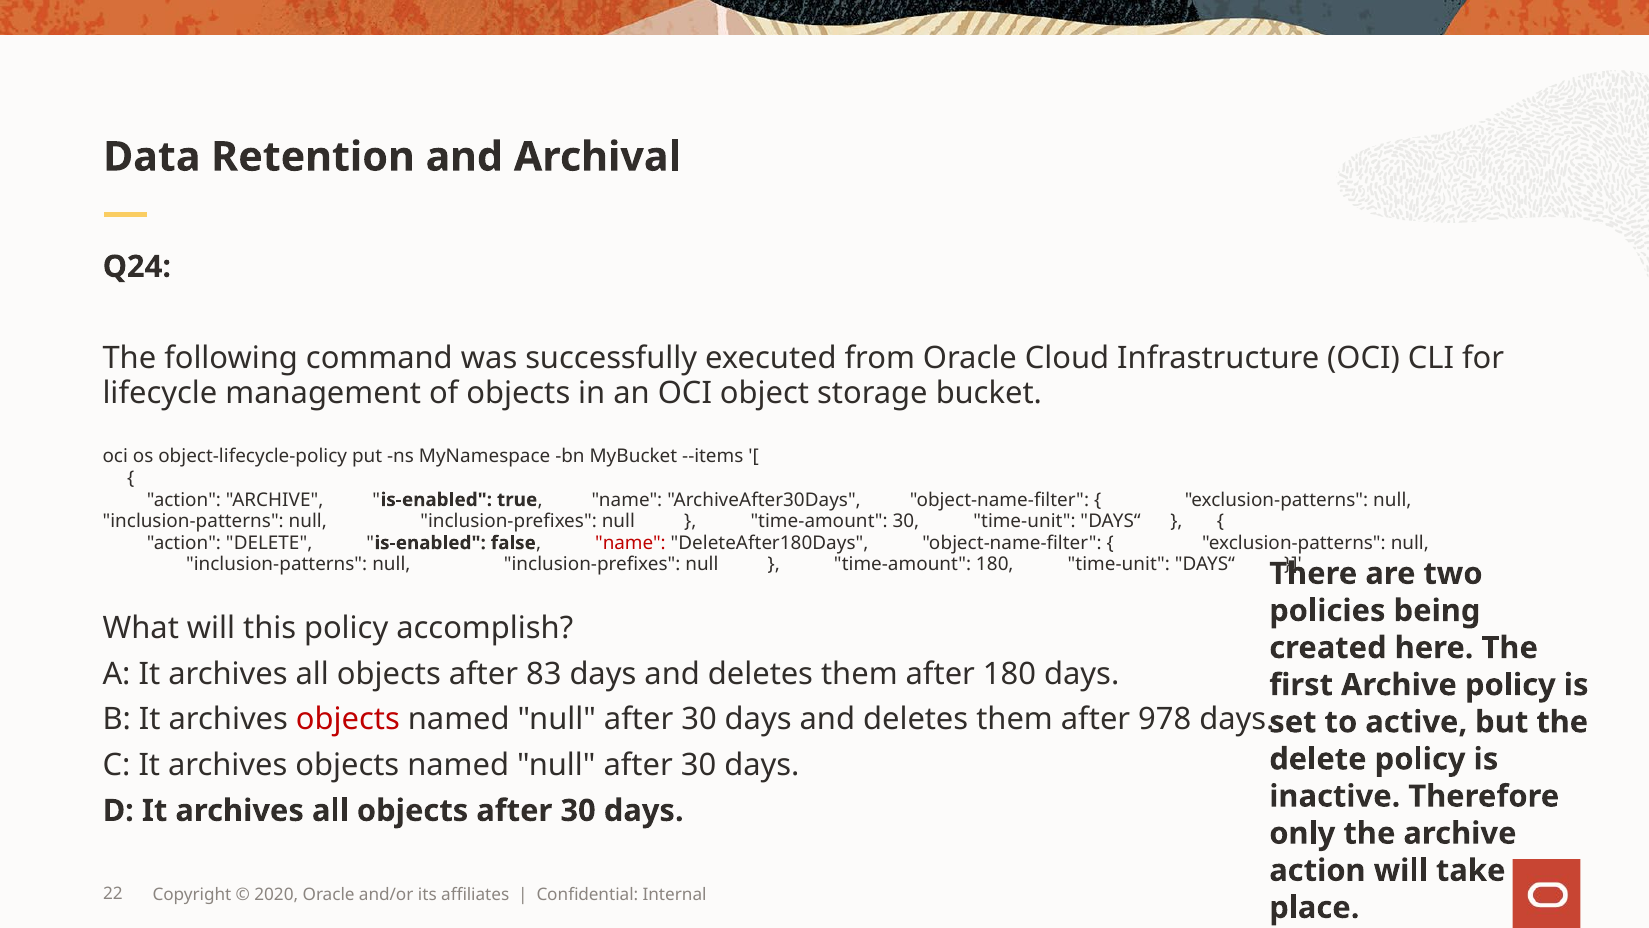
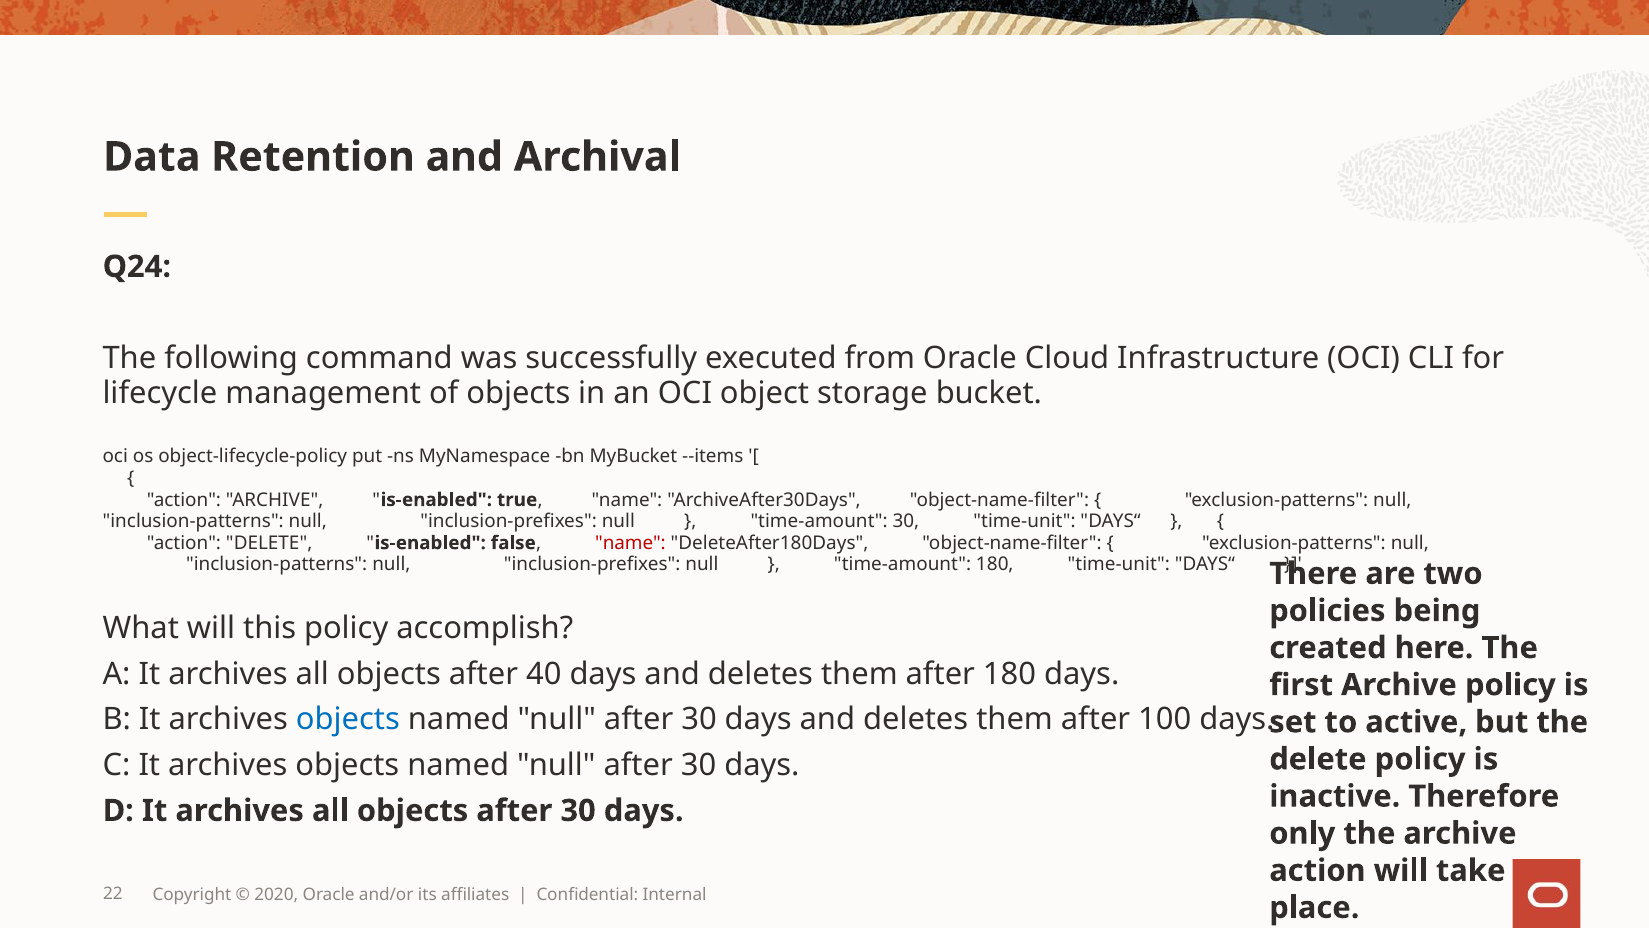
83: 83 -> 40
objects at (348, 719) colour: red -> blue
978: 978 -> 100
